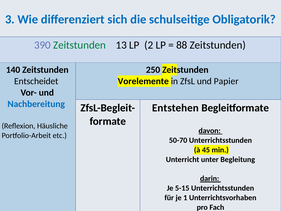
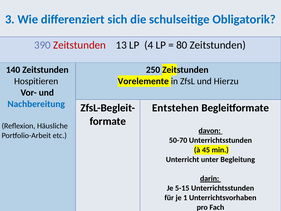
Zeitstunden at (79, 45) colour: green -> red
2: 2 -> 4
88: 88 -> 80
Entscheidet: Entscheidet -> Hospitieren
Papier: Papier -> Hierzu
